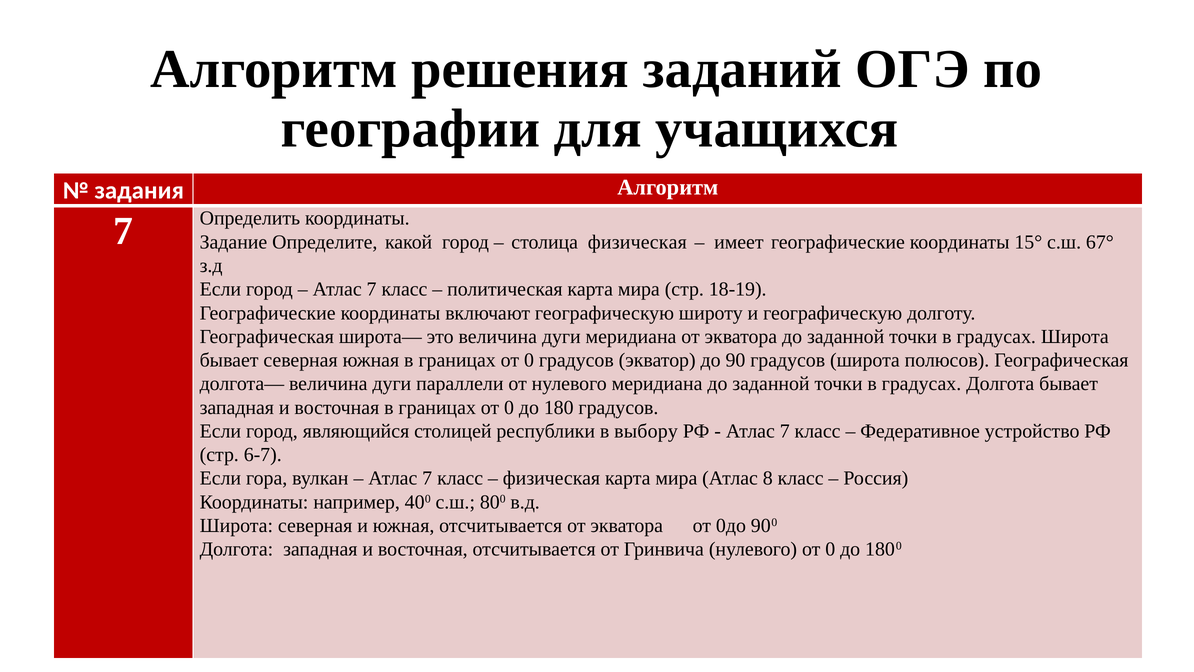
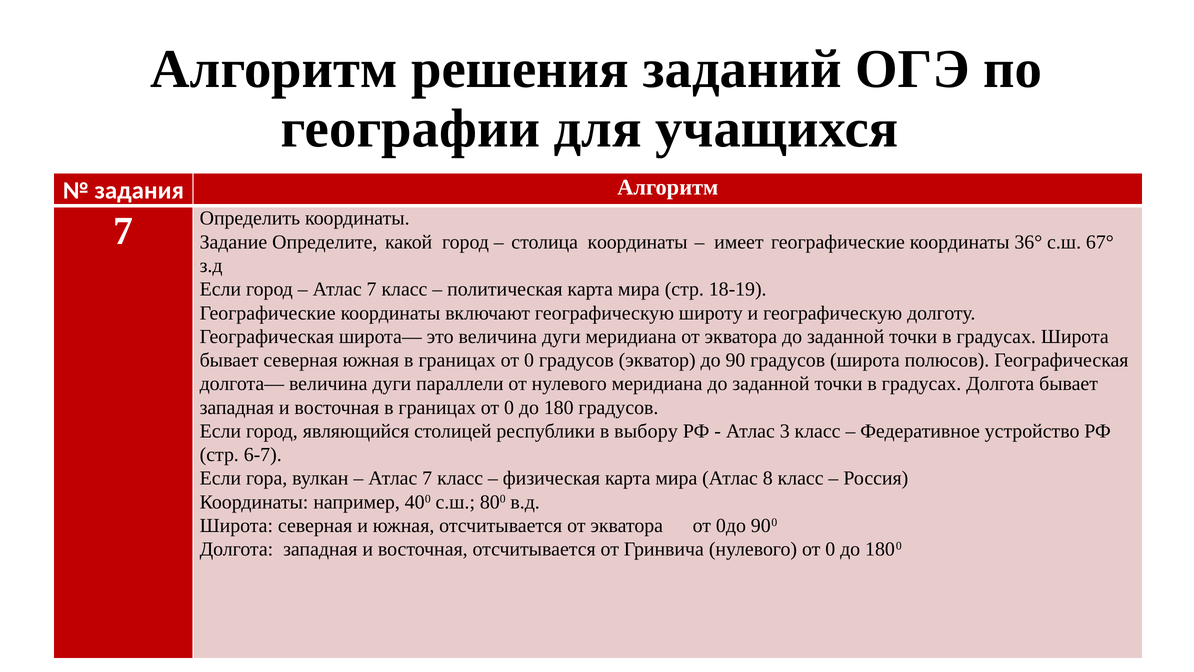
столица физическая: физическая -> координаты
15°: 15° -> 36°
7 at (785, 431): 7 -> 3
